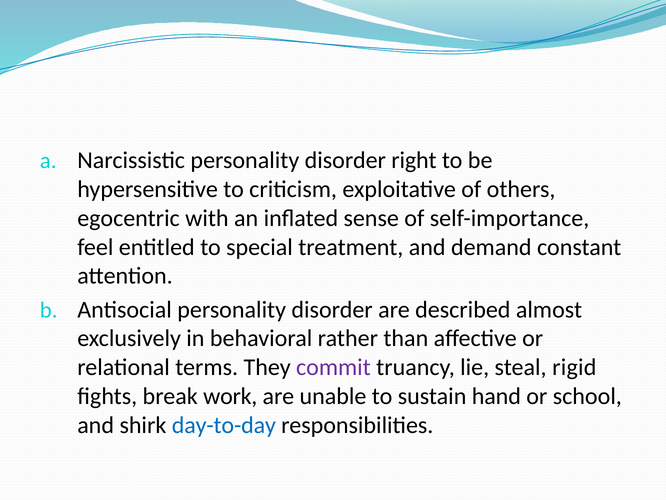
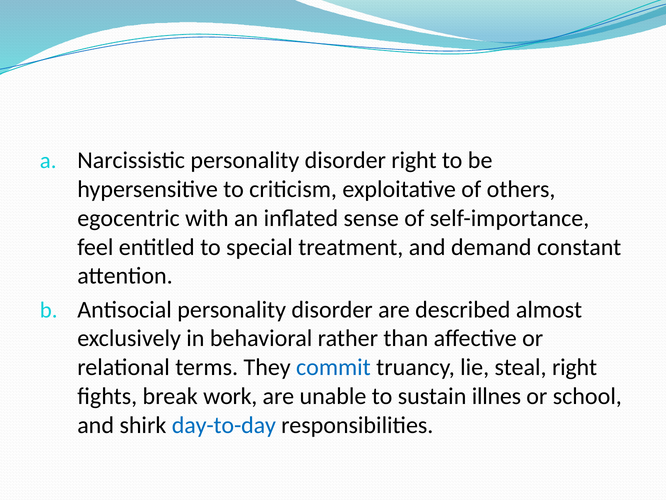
commit colour: purple -> blue
steal rigid: rigid -> right
hand: hand -> illnes
